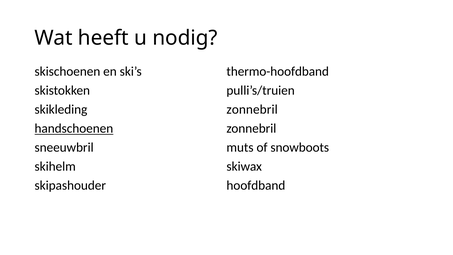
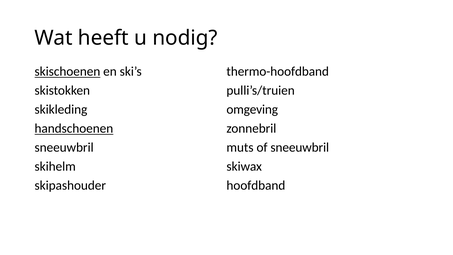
skischoenen underline: none -> present
zonnebril at (252, 109): zonnebril -> omgeving
of snowboots: snowboots -> sneeuwbril
